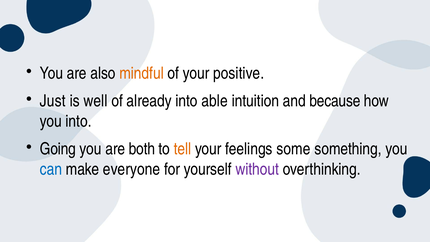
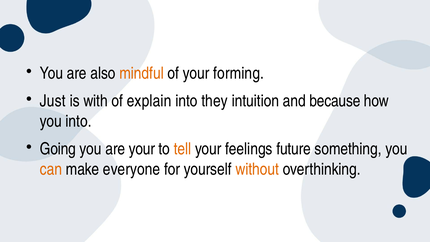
positive: positive -> forming
well: well -> with
already: already -> explain
able: able -> they
are both: both -> your
some: some -> future
can colour: blue -> orange
without colour: purple -> orange
